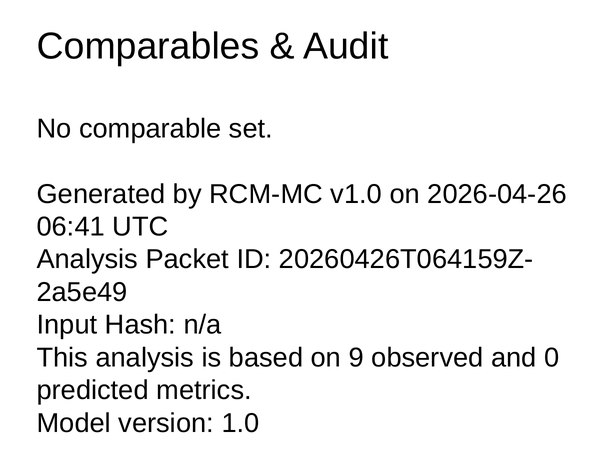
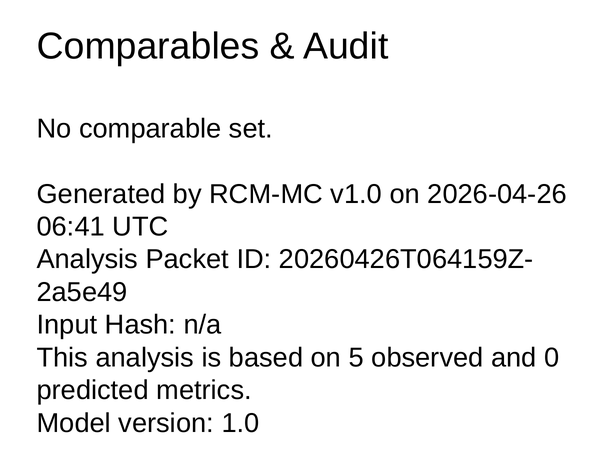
9: 9 -> 5
